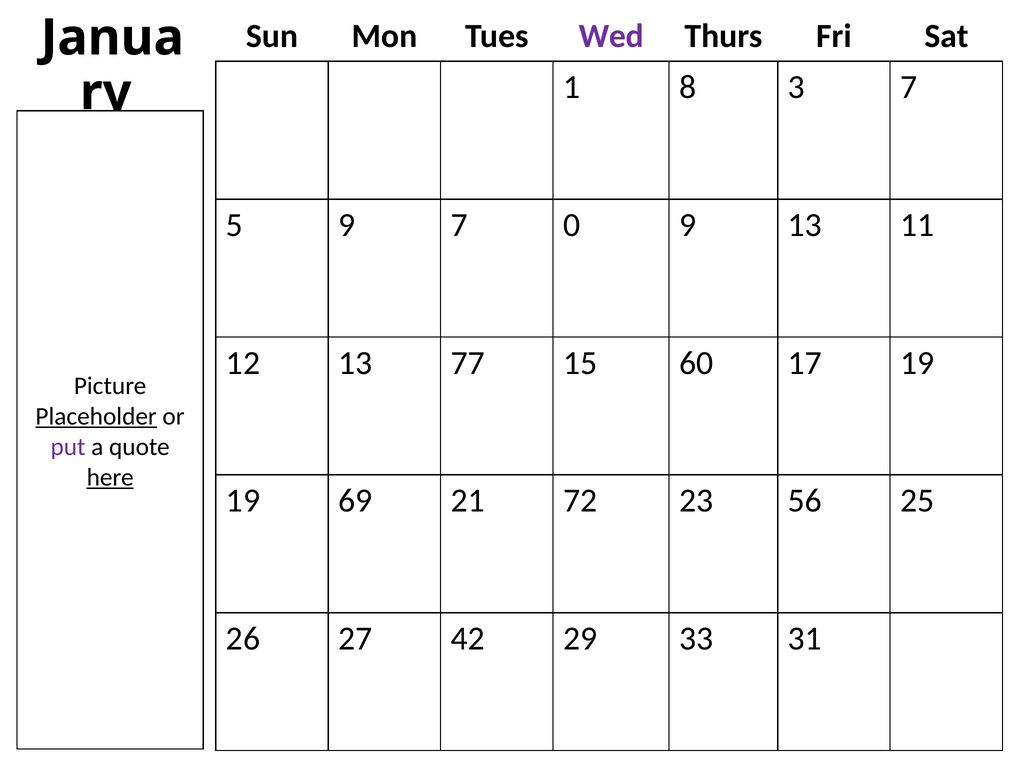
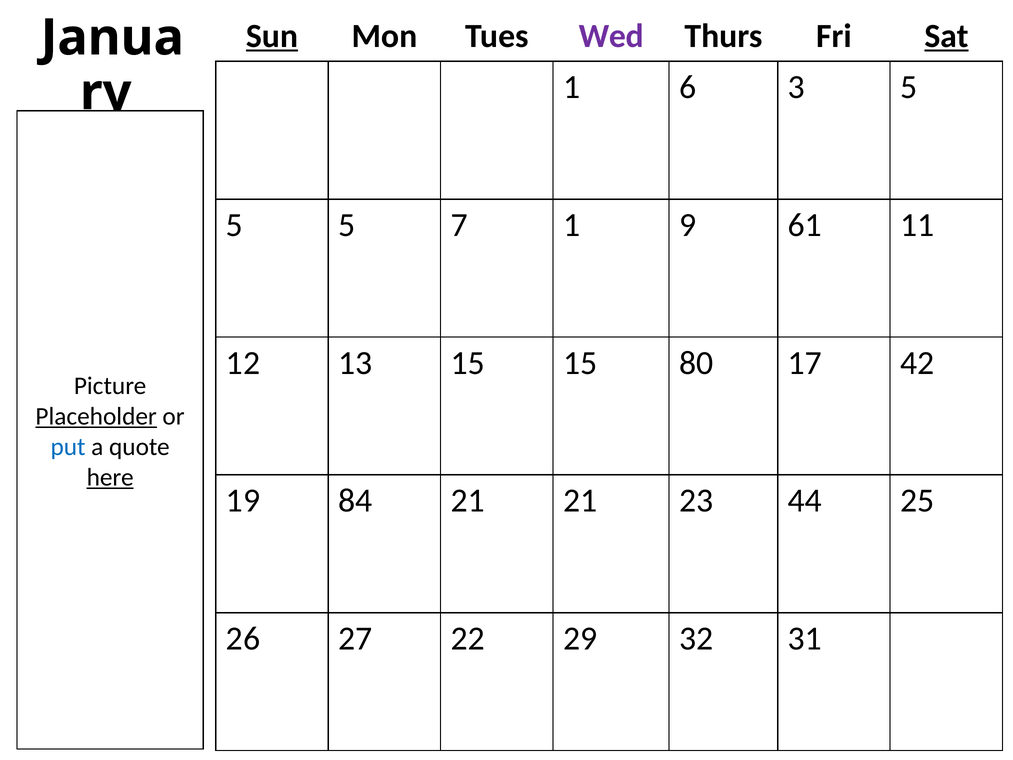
Sun underline: none -> present
Sat underline: none -> present
8: 8 -> 6
3 7: 7 -> 5
9 at (347, 225): 9 -> 5
7 0: 0 -> 1
9 13: 13 -> 61
13 77: 77 -> 15
60: 60 -> 80
17 19: 19 -> 42
put colour: purple -> blue
69: 69 -> 84
21 72: 72 -> 21
56: 56 -> 44
42: 42 -> 22
33: 33 -> 32
